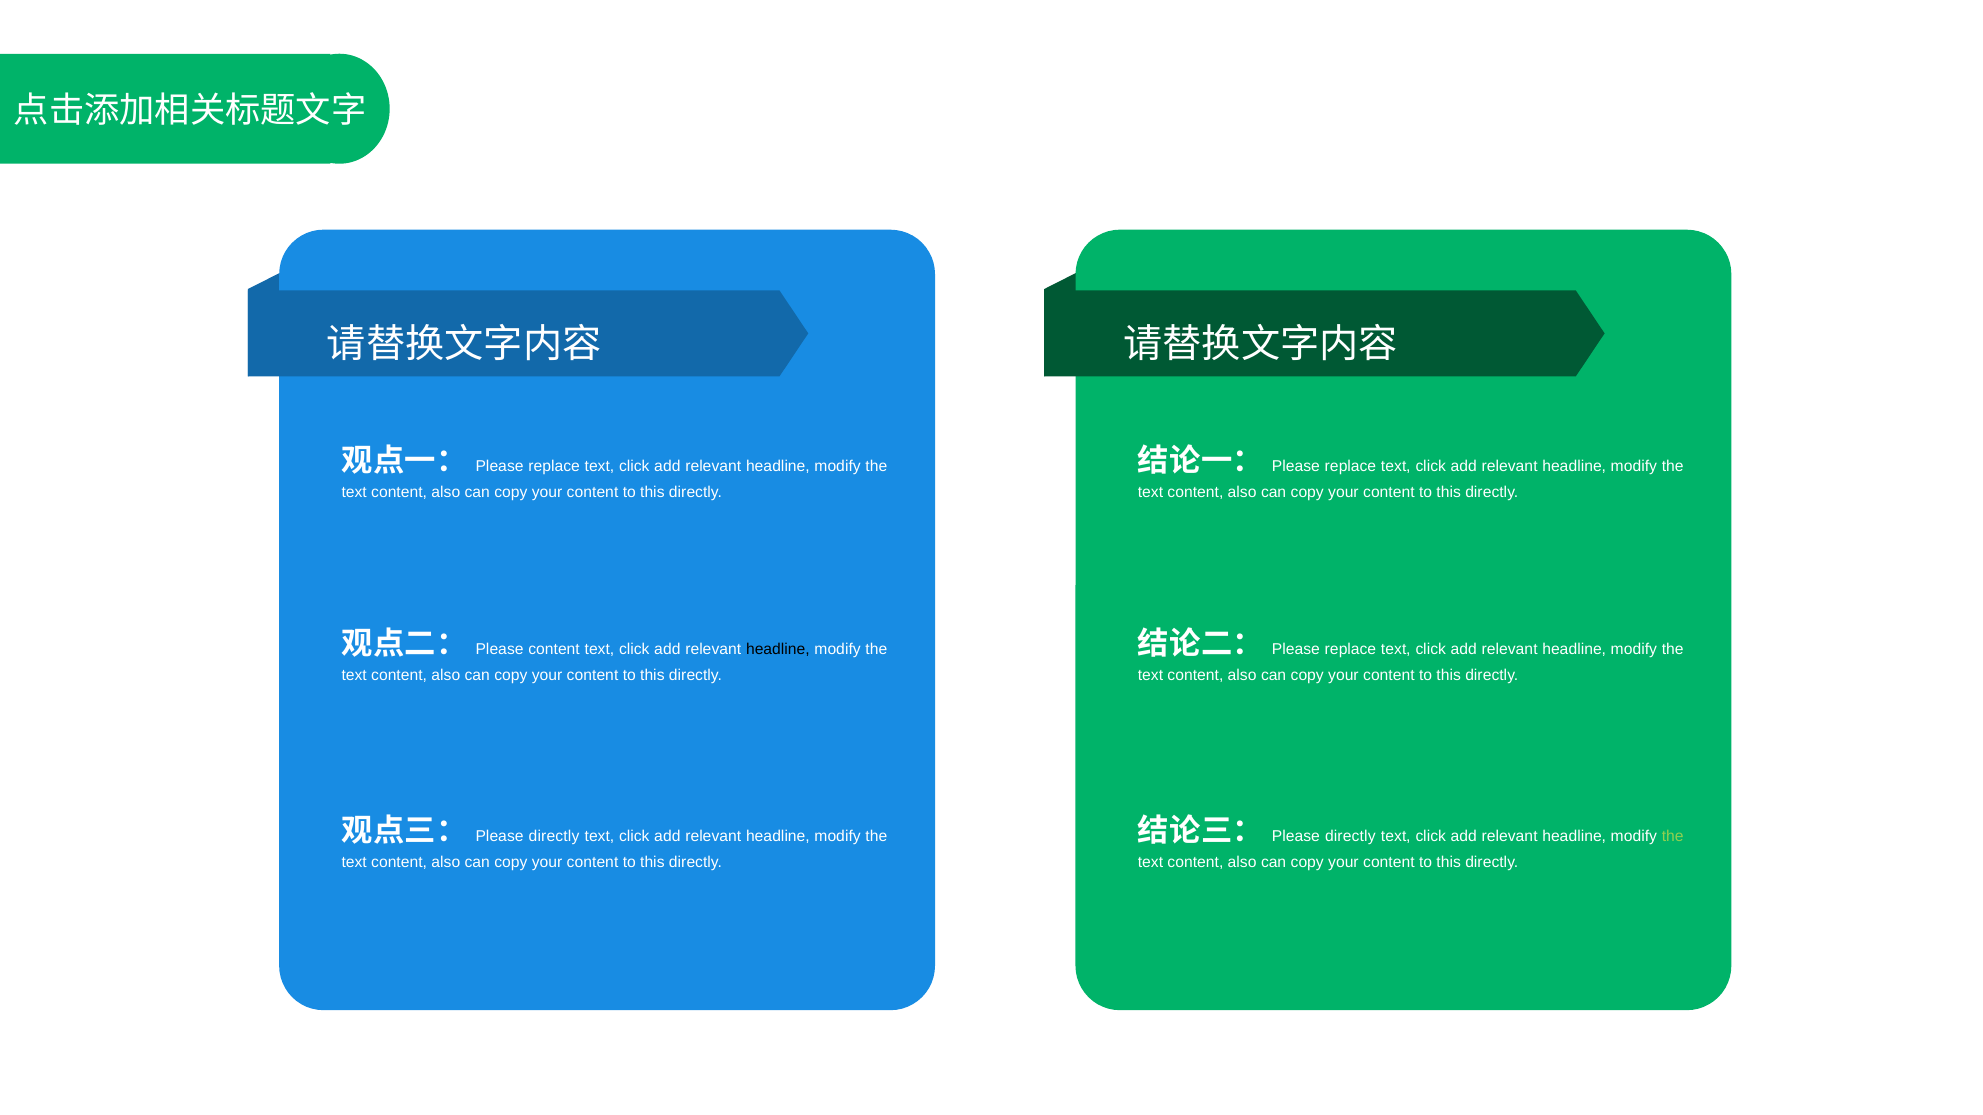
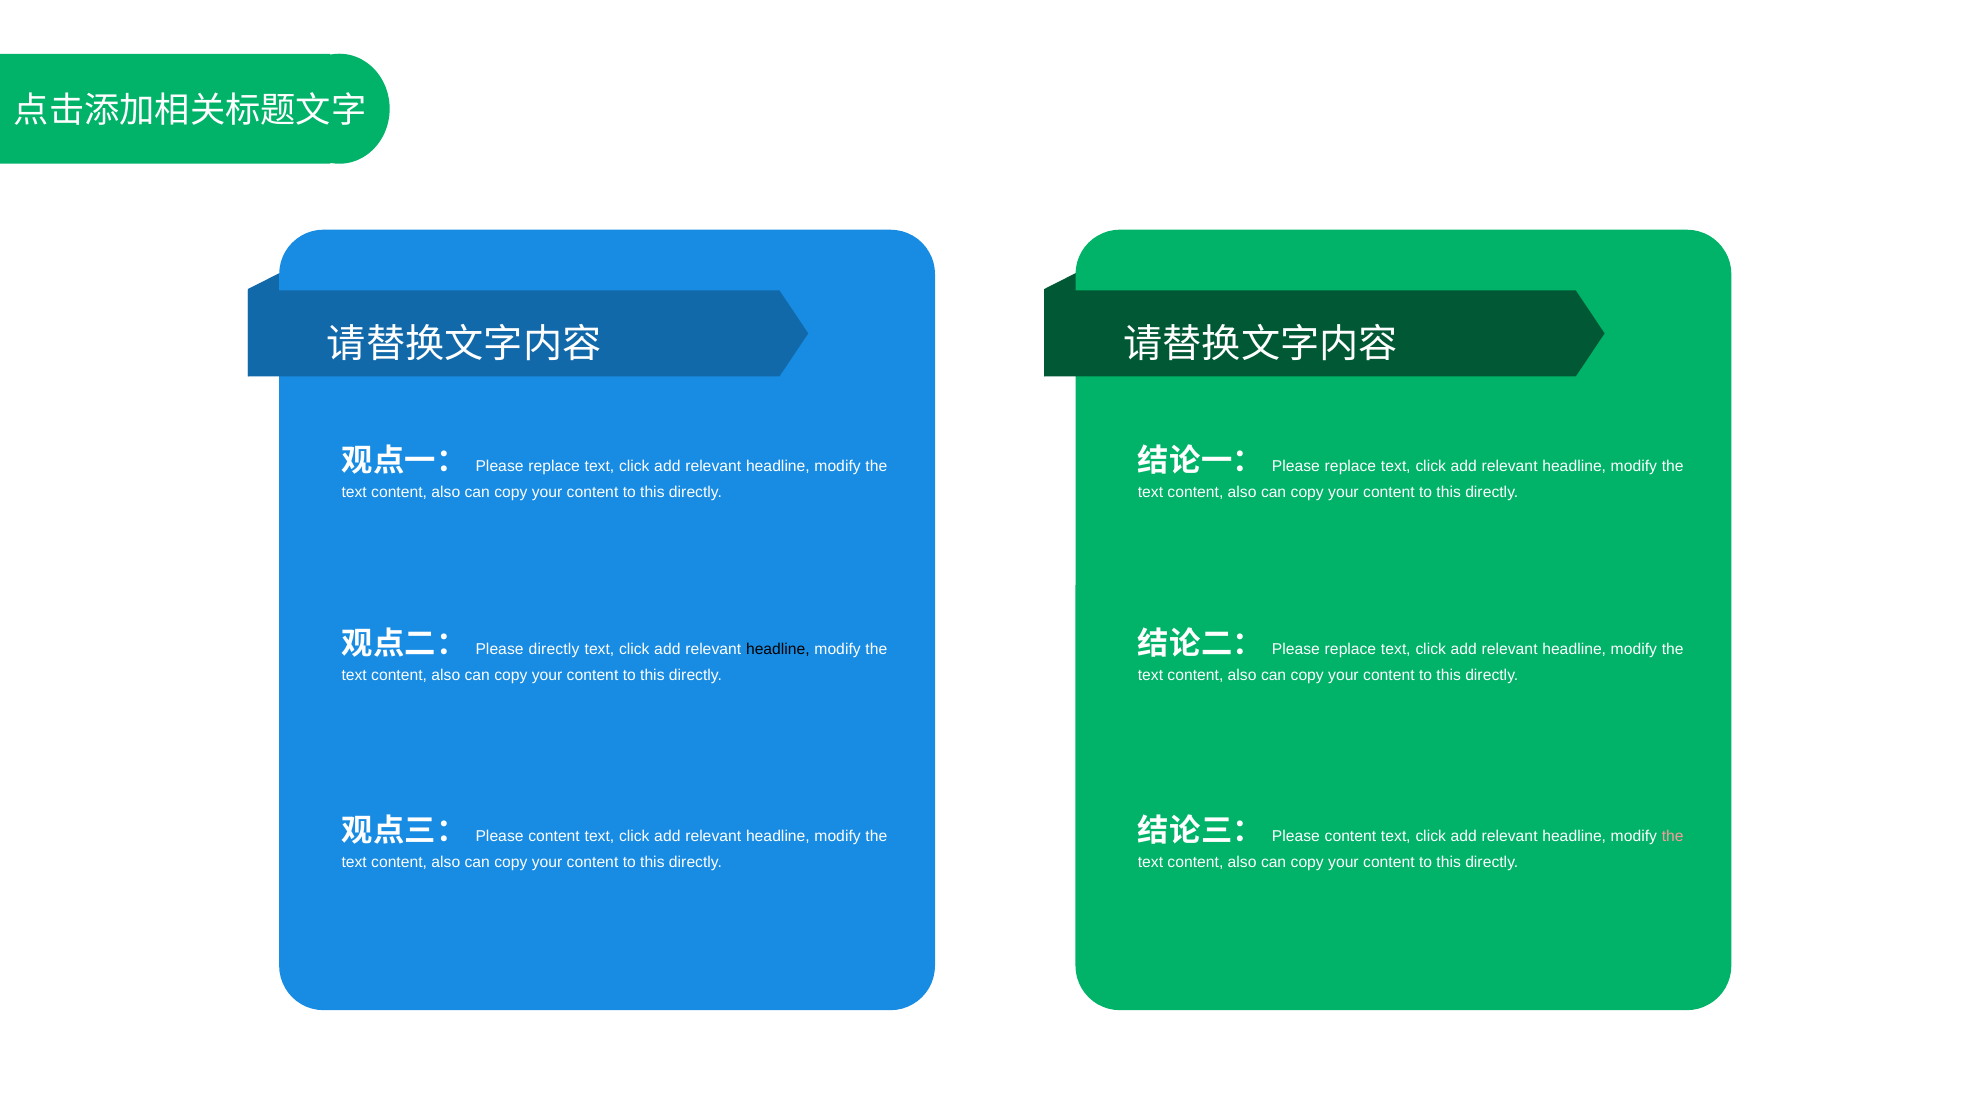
content at (554, 650): content -> directly
directly at (554, 837): directly -> content
directly at (1350, 837): directly -> content
the at (1673, 837) colour: light green -> pink
